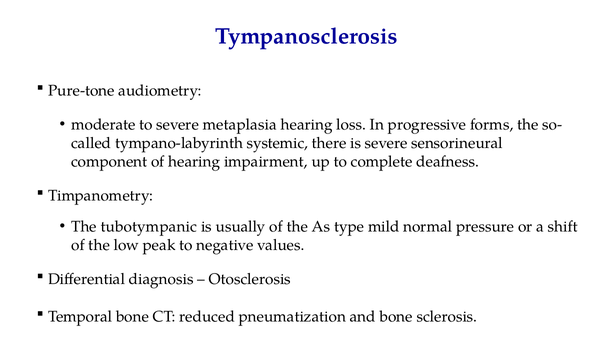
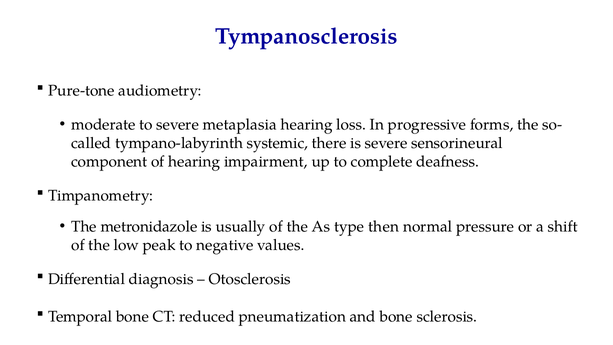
tubotympanic: tubotympanic -> metronidazole
mild: mild -> then
